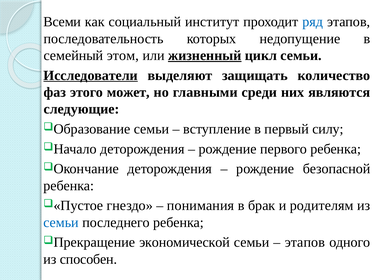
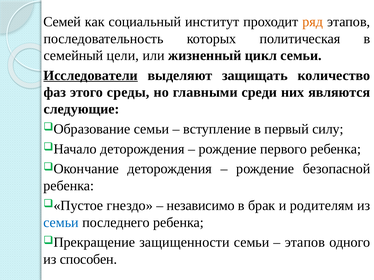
Всеми: Всеми -> Семей
ряд colour: blue -> orange
недопущение: недопущение -> политическая
этом: этом -> цели
жизненный underline: present -> none
может: может -> среды
понимания: понимания -> независимо
экономической: экономической -> защищенности
